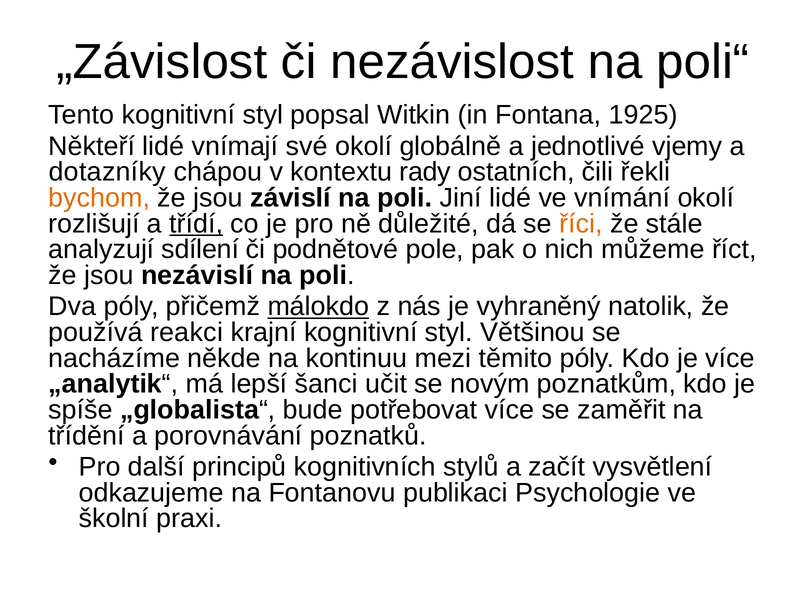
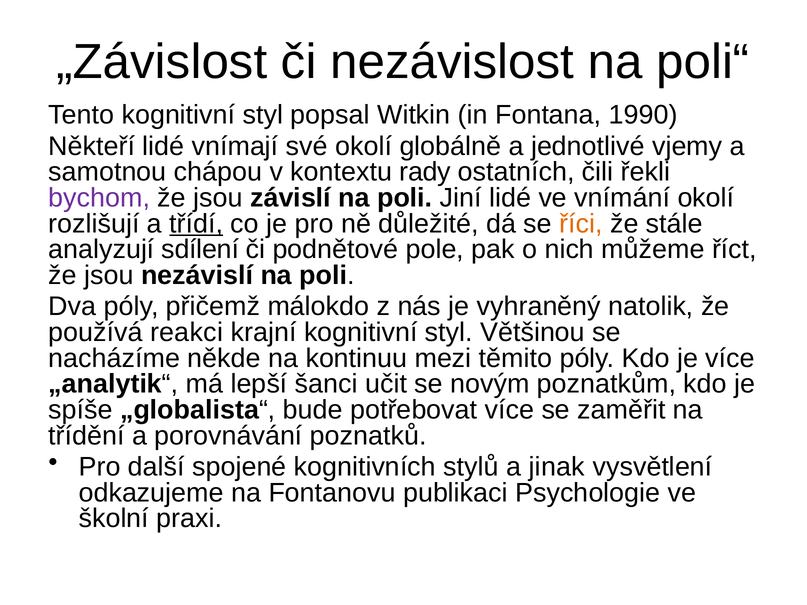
1925: 1925 -> 1990
dotazníky: dotazníky -> samotnou
bychom colour: orange -> purple
málokdo underline: present -> none
principů: principů -> spojené
začít: začít -> jinak
